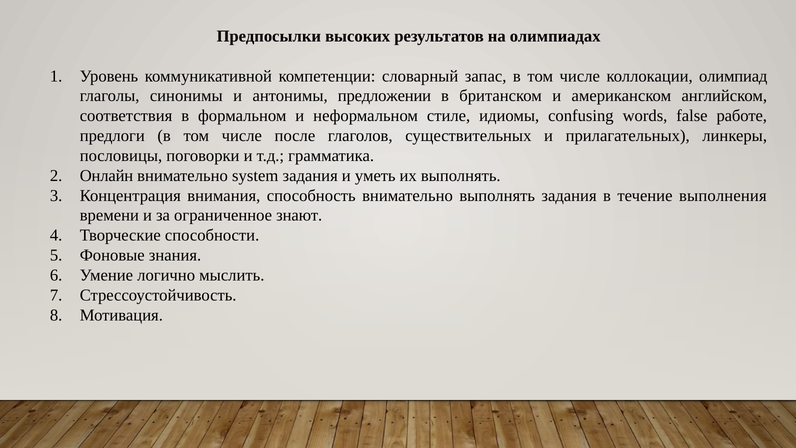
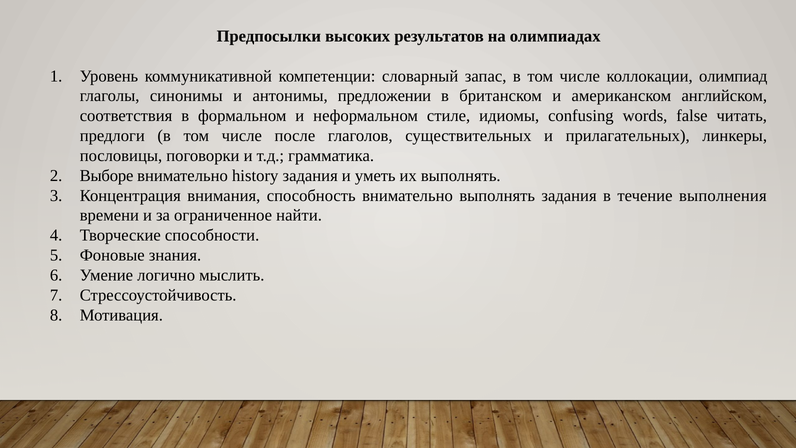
работе: работе -> читать
Онлайн: Онлайн -> Выборе
system: system -> history
знают: знают -> найти
